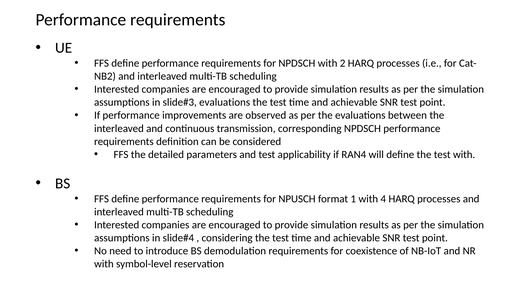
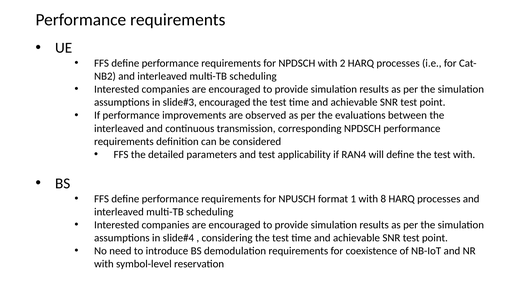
evaluations at (225, 102): evaluations -> encouraged
4: 4 -> 8
